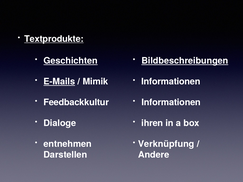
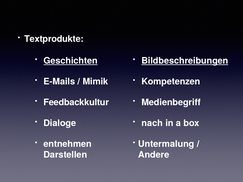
Textprodukte underline: present -> none
E-Mails underline: present -> none
Informationen at (171, 82): Informationen -> Kompetenzen
Informationen at (171, 102): Informationen -> Medienbegriff
ihren: ihren -> nach
Verknüpfung: Verknüpfung -> Untermalung
